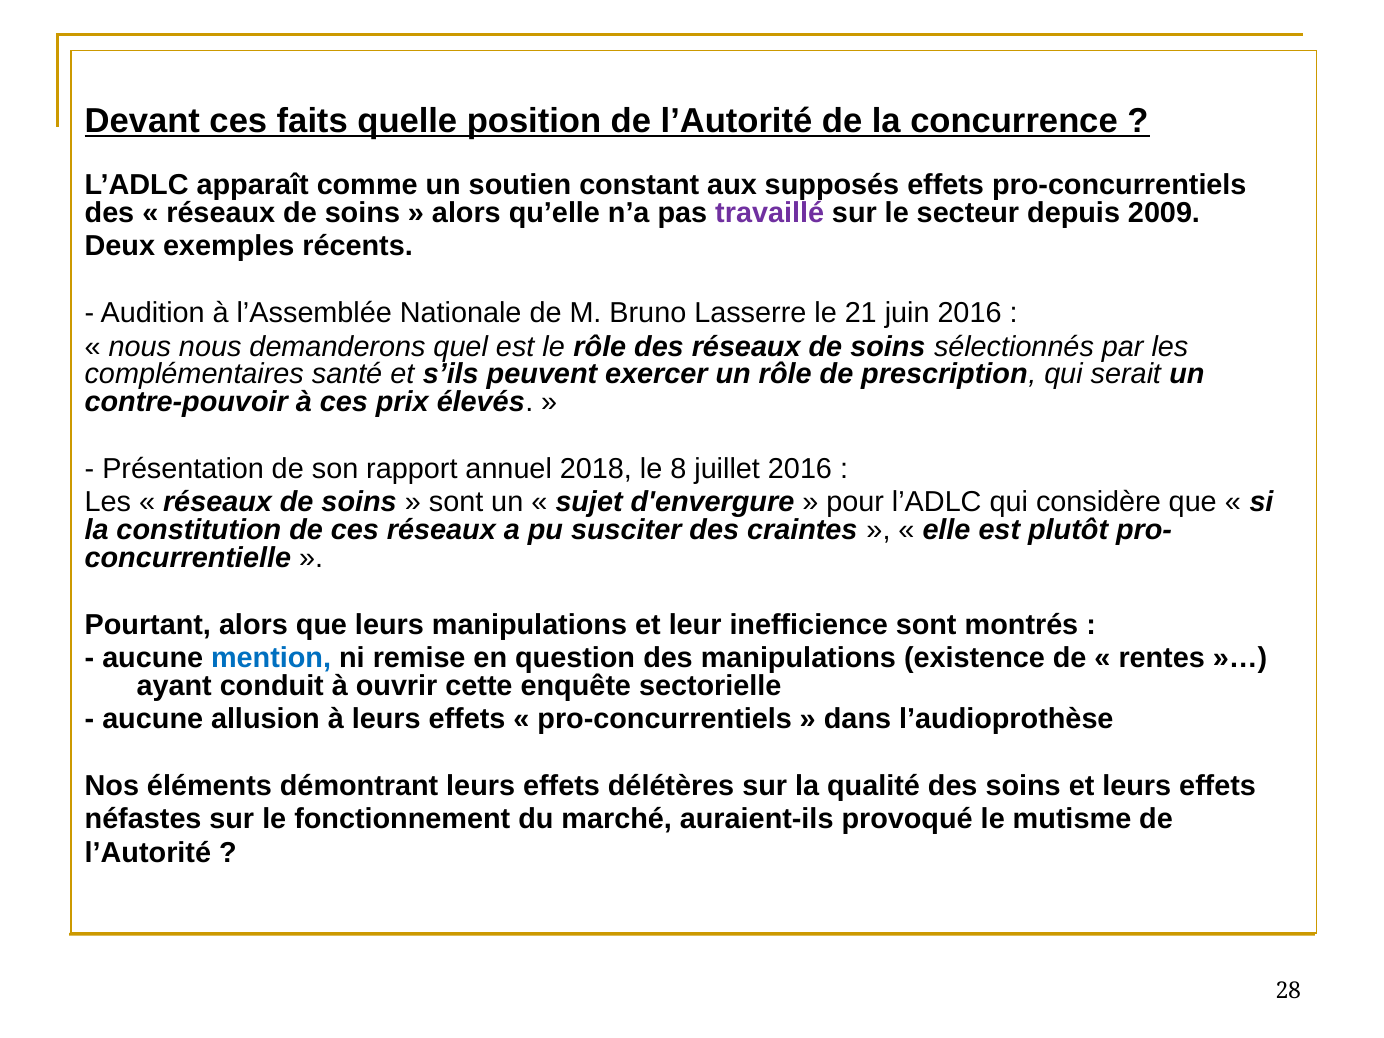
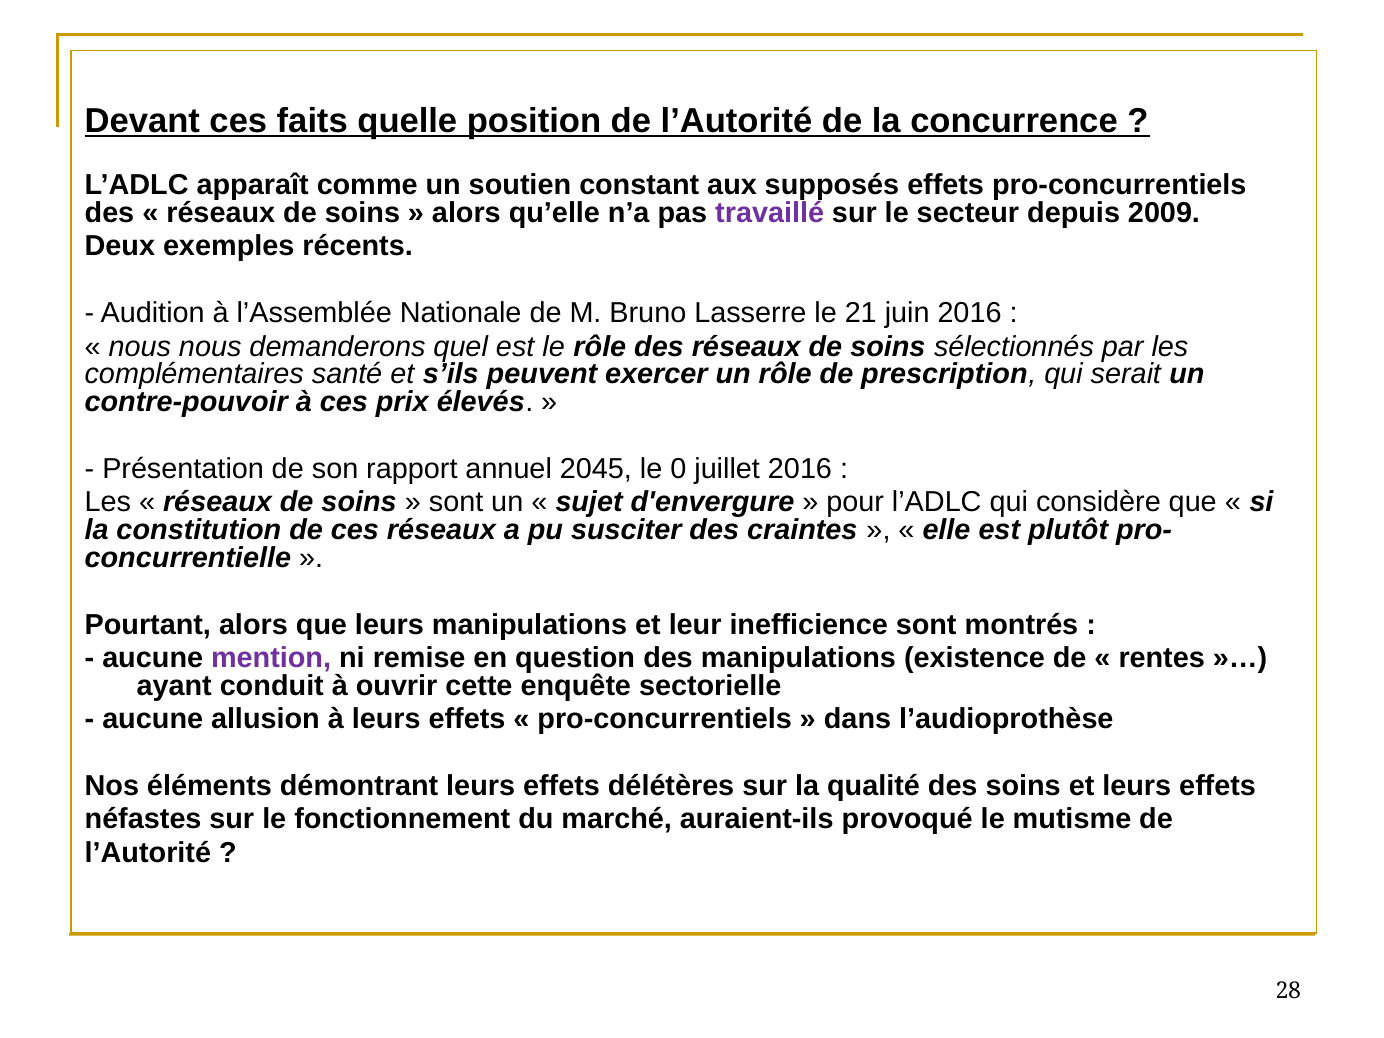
2018: 2018 -> 2045
8: 8 -> 0
mention colour: blue -> purple
